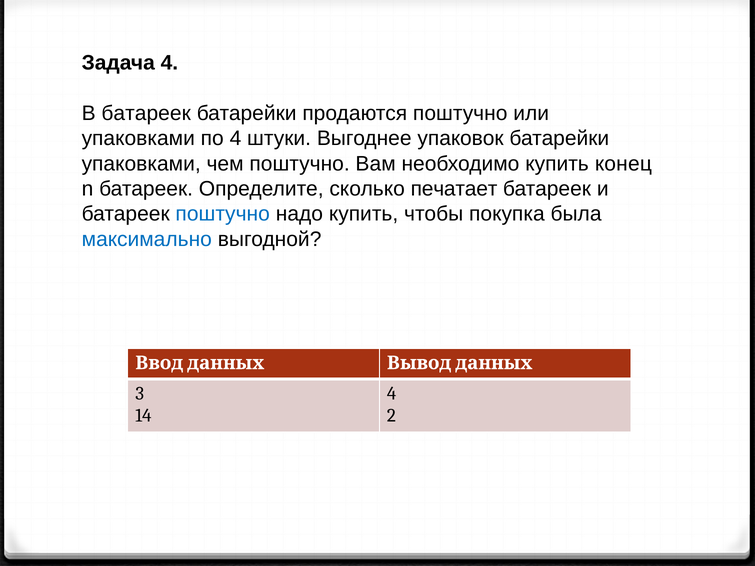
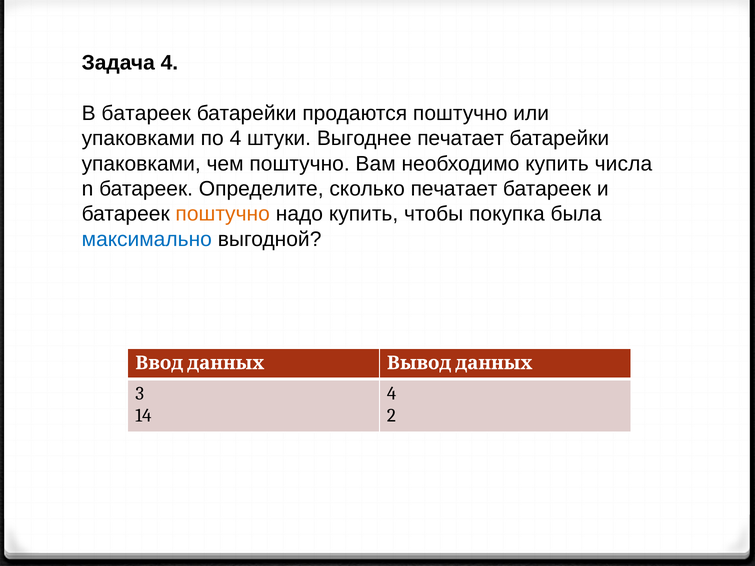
Выгоднее упаковок: упаковок -> печатает
конец: конец -> числа
поштучно at (223, 214) colour: blue -> orange
